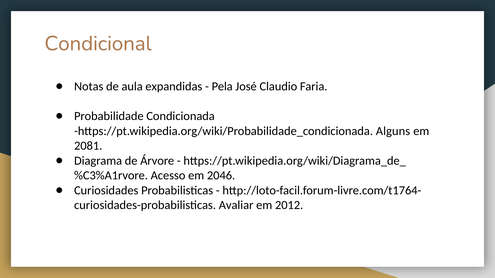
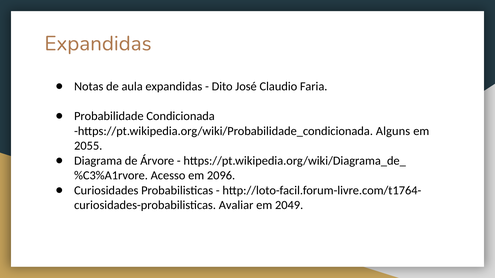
Condicional at (98, 44): Condicional -> Expandidas
Pela: Pela -> Dito
2081: 2081 -> 2055
2046: 2046 -> 2096
2012: 2012 -> 2049
